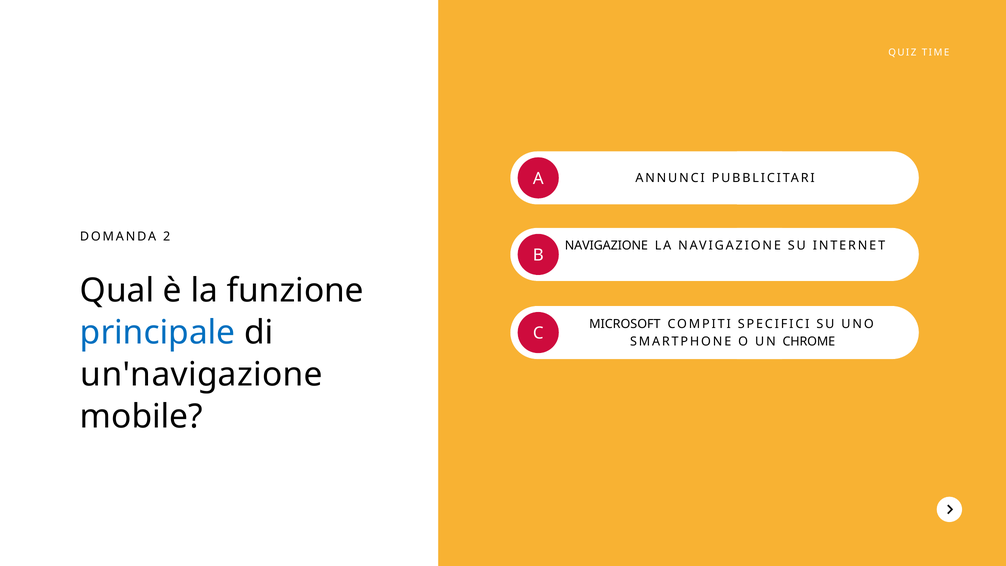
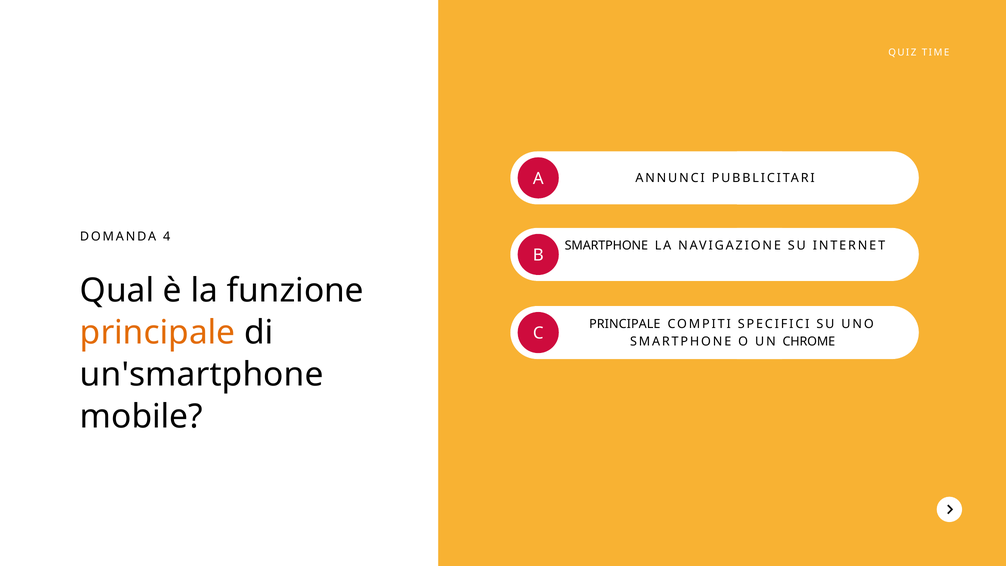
2: 2 -> 4
NAVIGAZIONE at (606, 246): NAVIGAZIONE -> SMARTPHONE
MICROSOFT at (625, 324): MICROSOFT -> PRINCIPALE
principale at (158, 333) colour: blue -> orange
un'navigazione: un'navigazione -> un'smartphone
